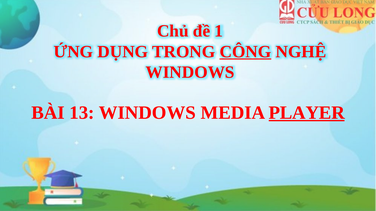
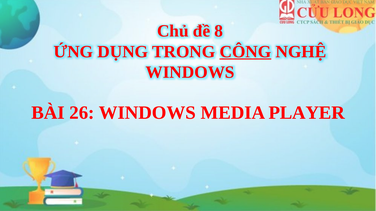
1: 1 -> 8
13: 13 -> 26
PLAYER underline: present -> none
